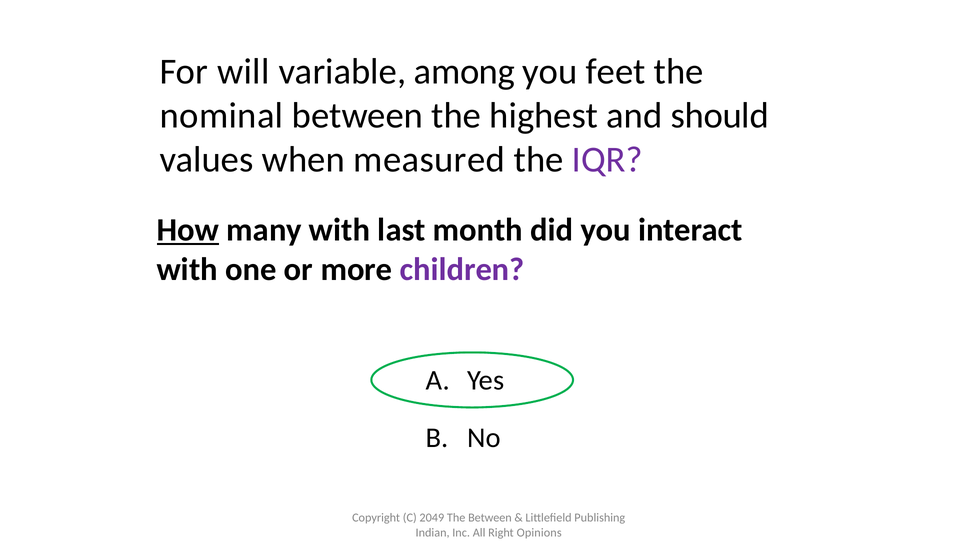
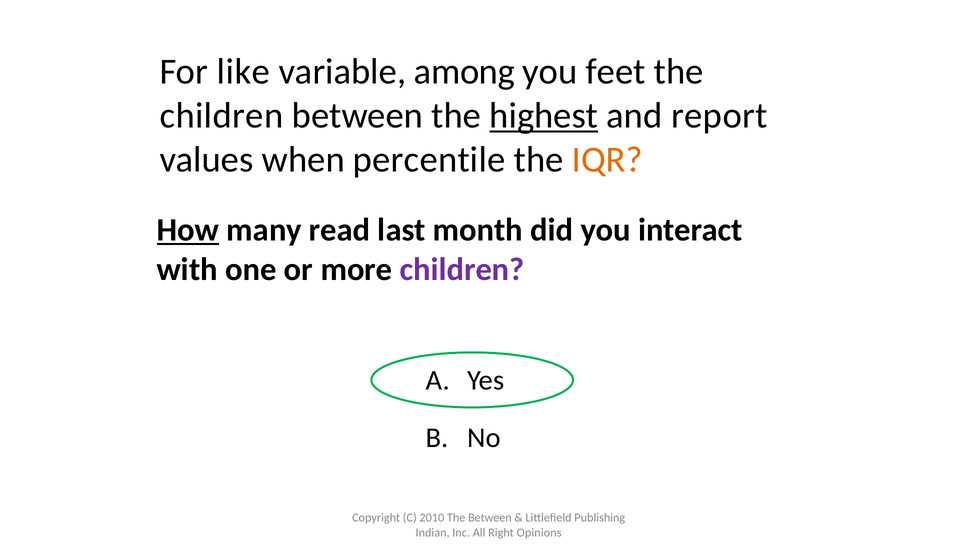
will: will -> like
nominal at (222, 116): nominal -> children
highest underline: none -> present
should: should -> report
measured: measured -> percentile
IQR colour: purple -> orange
many with: with -> read
2049: 2049 -> 2010
